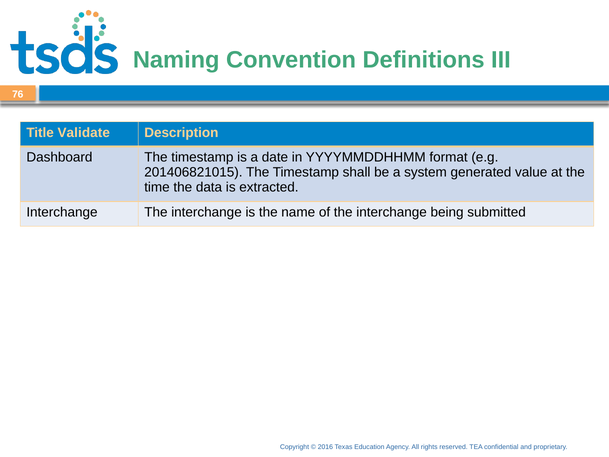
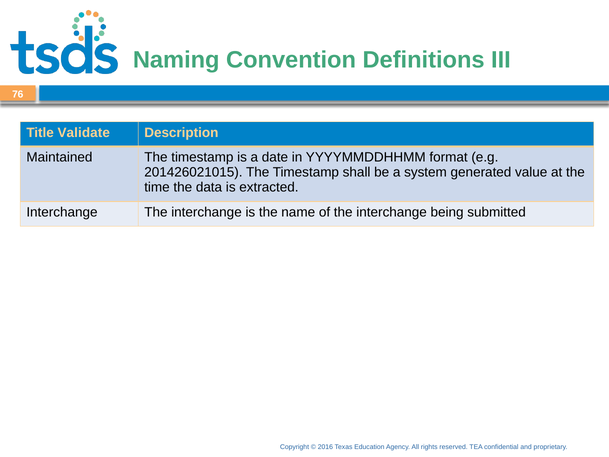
Dashboard: Dashboard -> Maintained
201406821015: 201406821015 -> 201426021015
